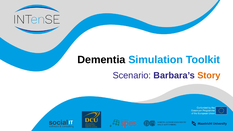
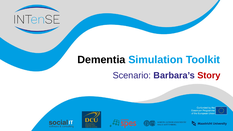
Story colour: orange -> red
